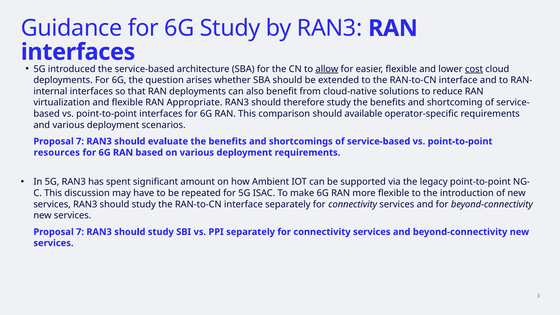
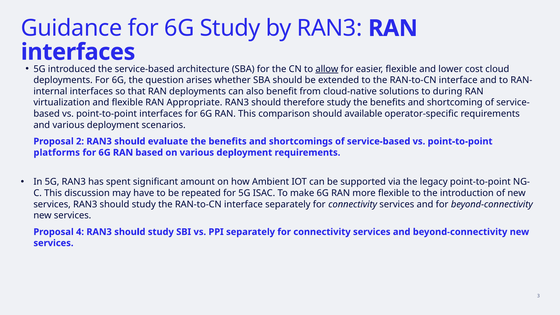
cost underline: present -> none
reduce: reduce -> during
7 at (80, 141): 7 -> 2
resources: resources -> platforms
7 at (80, 232): 7 -> 4
